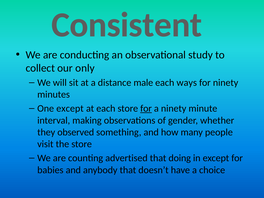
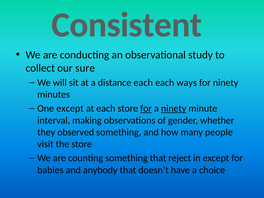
only: only -> sure
distance male: male -> each
ninety at (174, 108) underline: none -> present
counting advertised: advertised -> something
doing: doing -> reject
